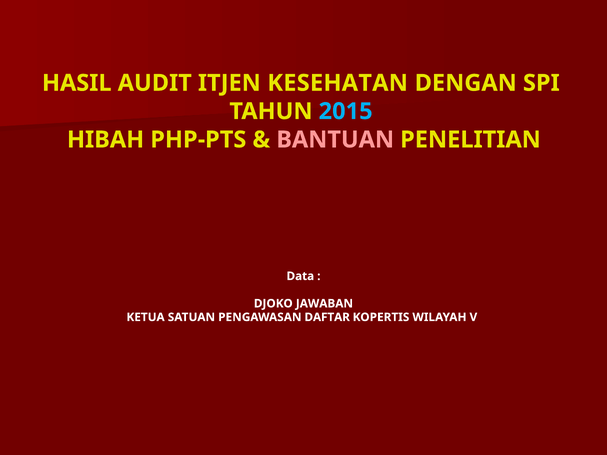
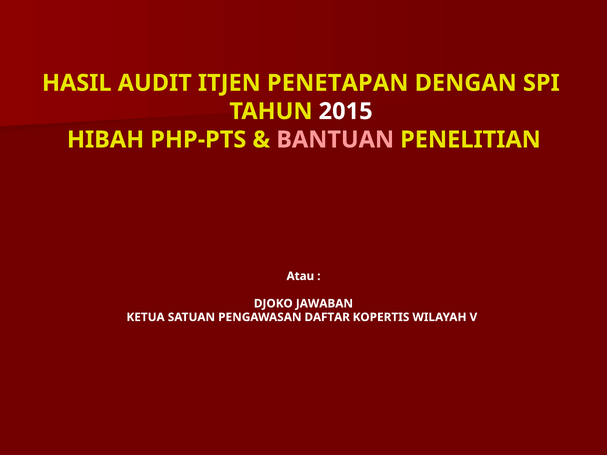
KESEHATAN: KESEHATAN -> PENETAPAN
2015 colour: light blue -> white
Data: Data -> Atau
